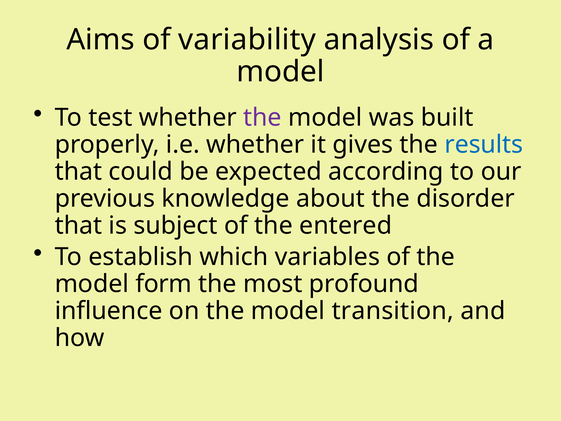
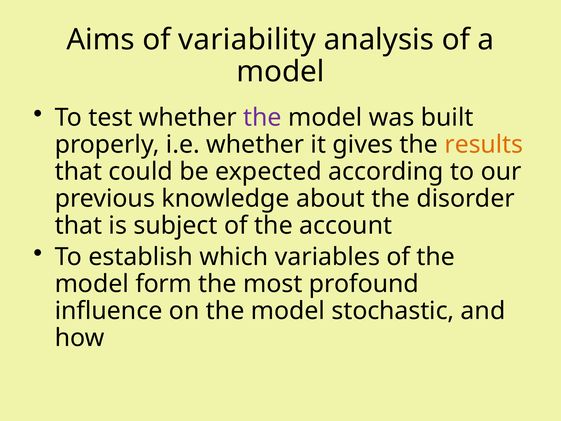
results colour: blue -> orange
entered: entered -> account
transition: transition -> stochastic
